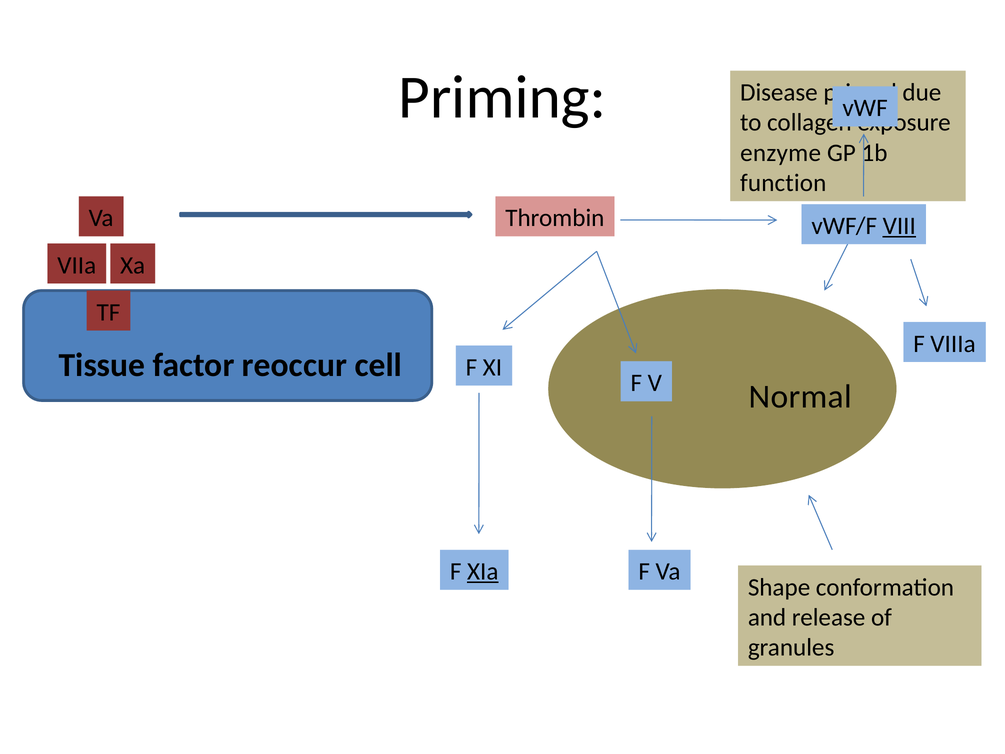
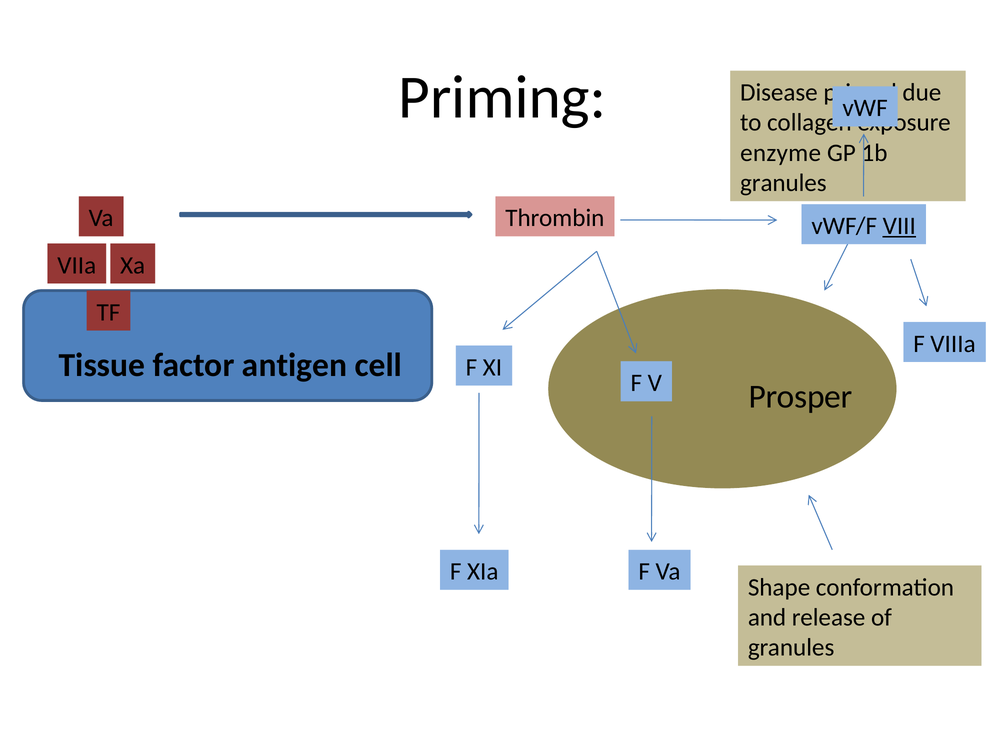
function at (783, 183): function -> granules
reoccur: reoccur -> antigen
Normal: Normal -> Prosper
XIa underline: present -> none
